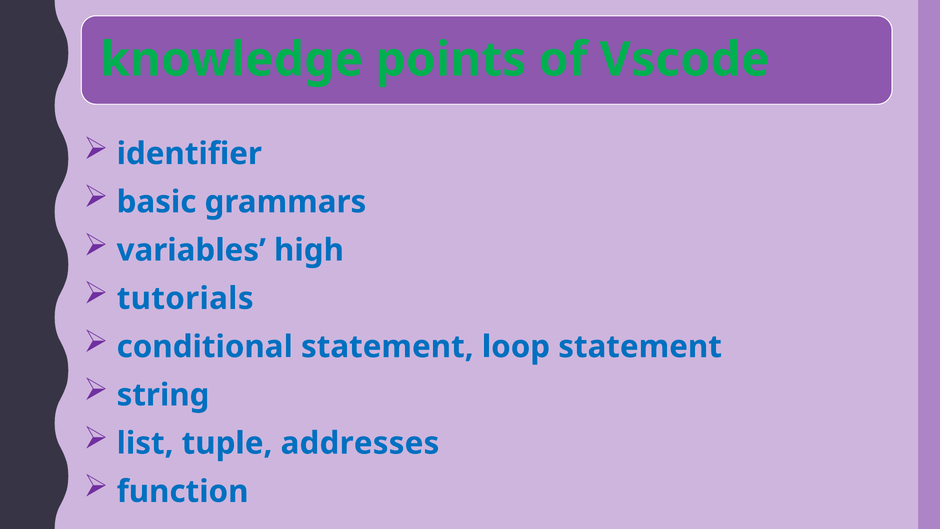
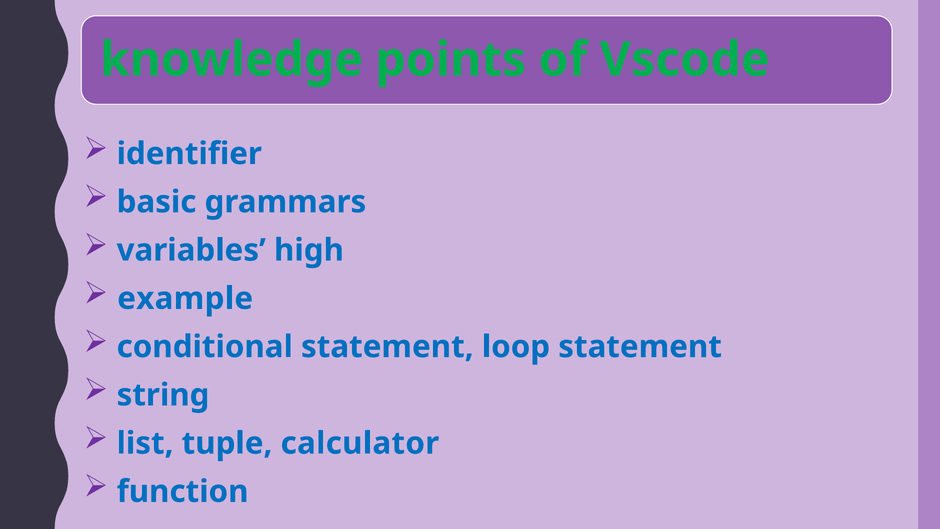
tutorials: tutorials -> example
addresses: addresses -> calculator
